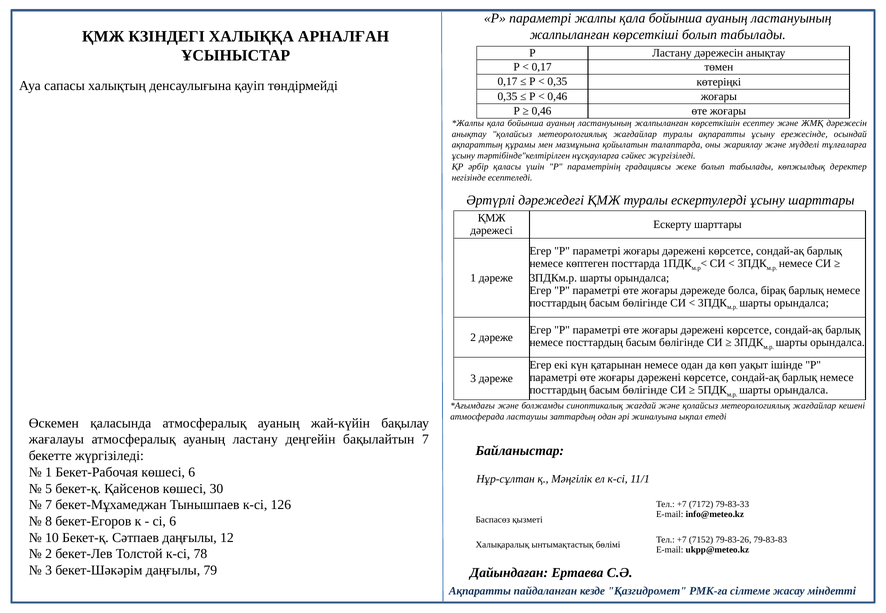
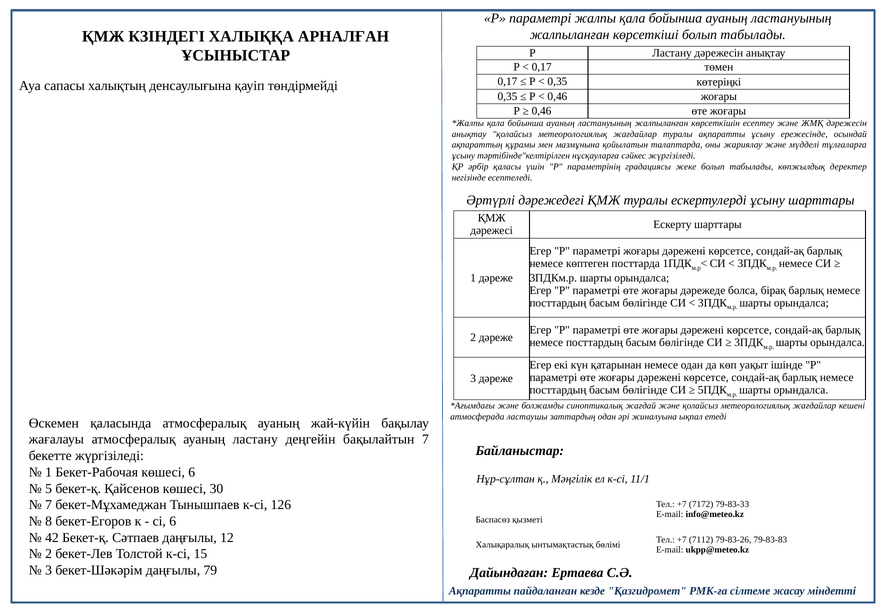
10: 10 -> 42
7152: 7152 -> 7112
78: 78 -> 15
